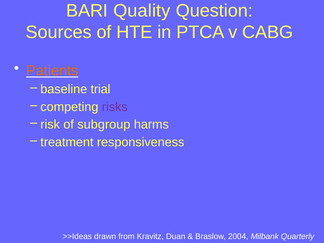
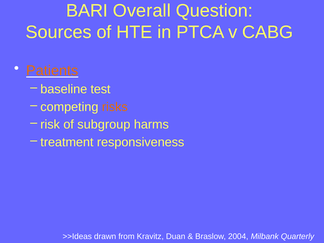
Quality: Quality -> Overall
trial: trial -> test
risks colour: purple -> orange
